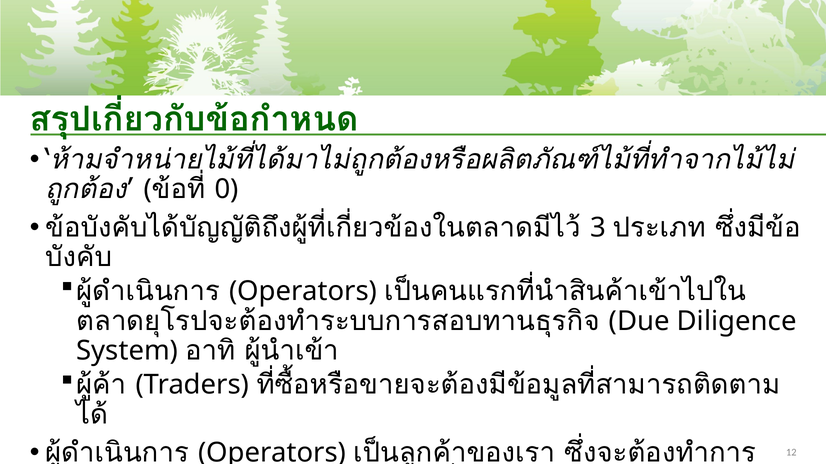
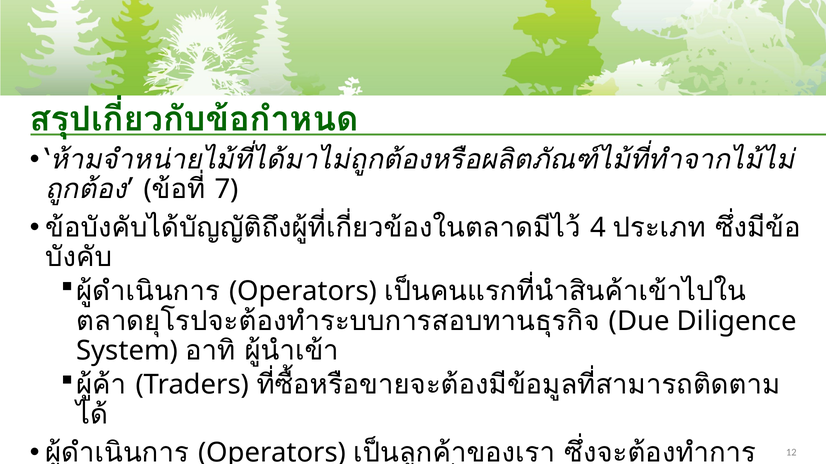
0: 0 -> 7
3: 3 -> 4
